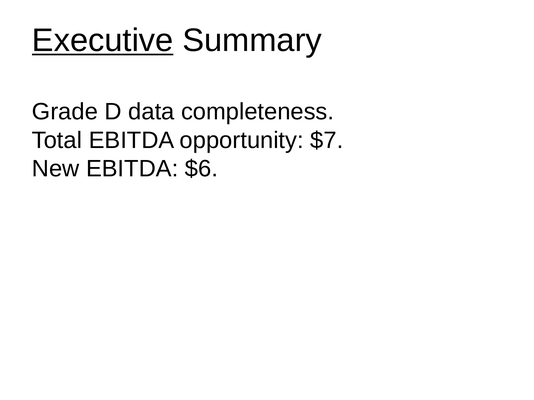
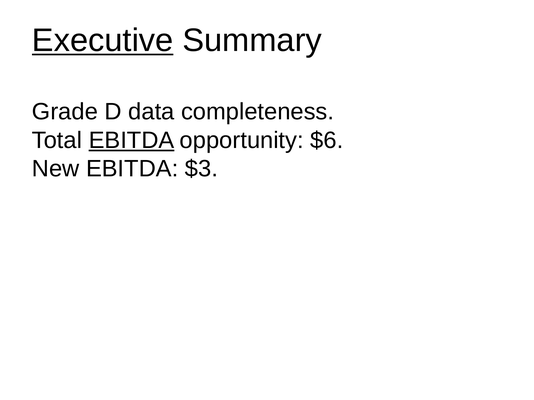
EBITDA at (132, 140) underline: none -> present
$7: $7 -> $6
$6: $6 -> $3
